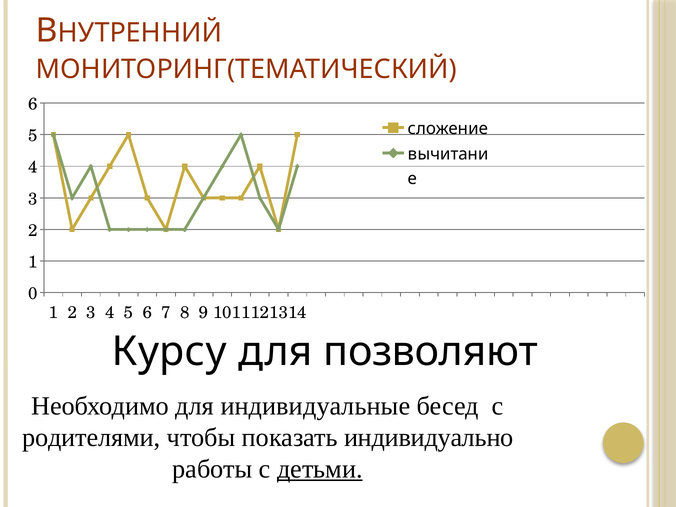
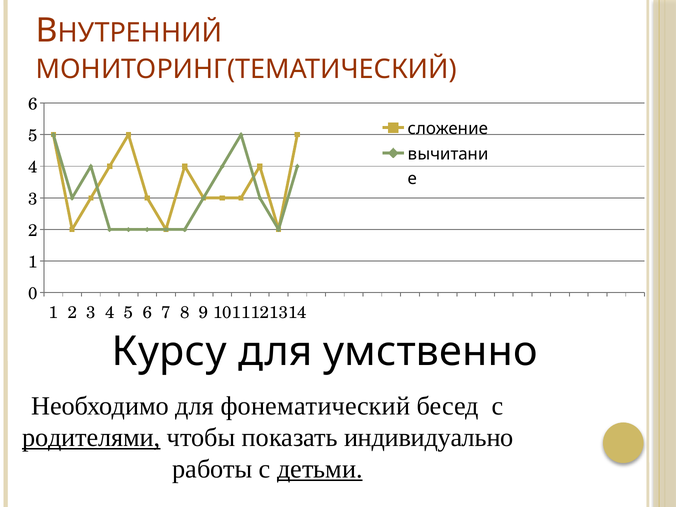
позволяют: позволяют -> умственно
индивидуальные: индивидуальные -> фонематический
родителями underline: none -> present
